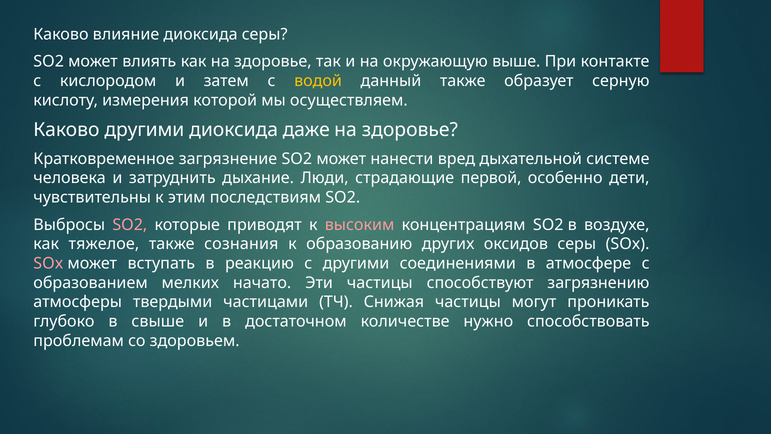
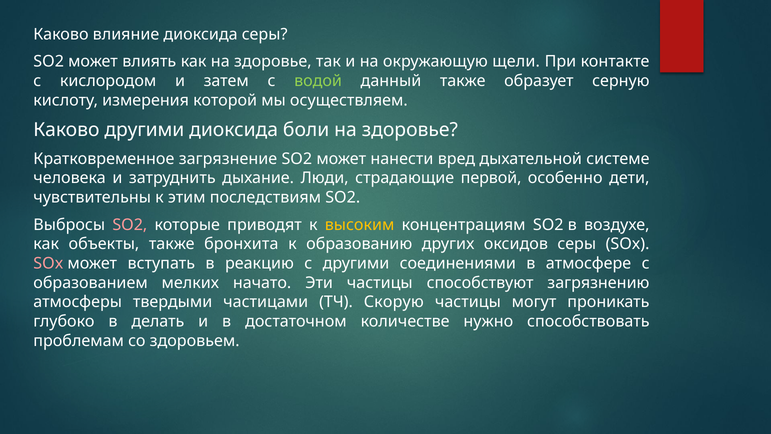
выше: выше -> щели
водой colour: yellow -> light green
даже: даже -> боли
высоким colour: pink -> yellow
тяжелое: тяжелое -> объекты
сознания: сознания -> бронхита
Снижая: Снижая -> Скорую
свыше: свыше -> делать
